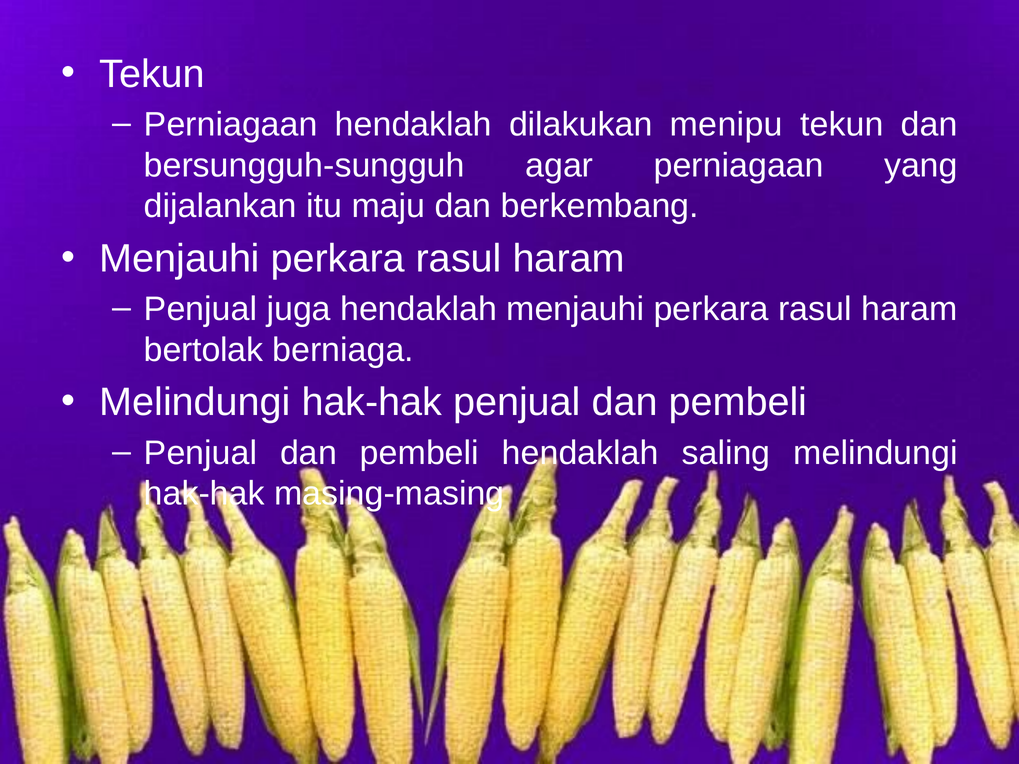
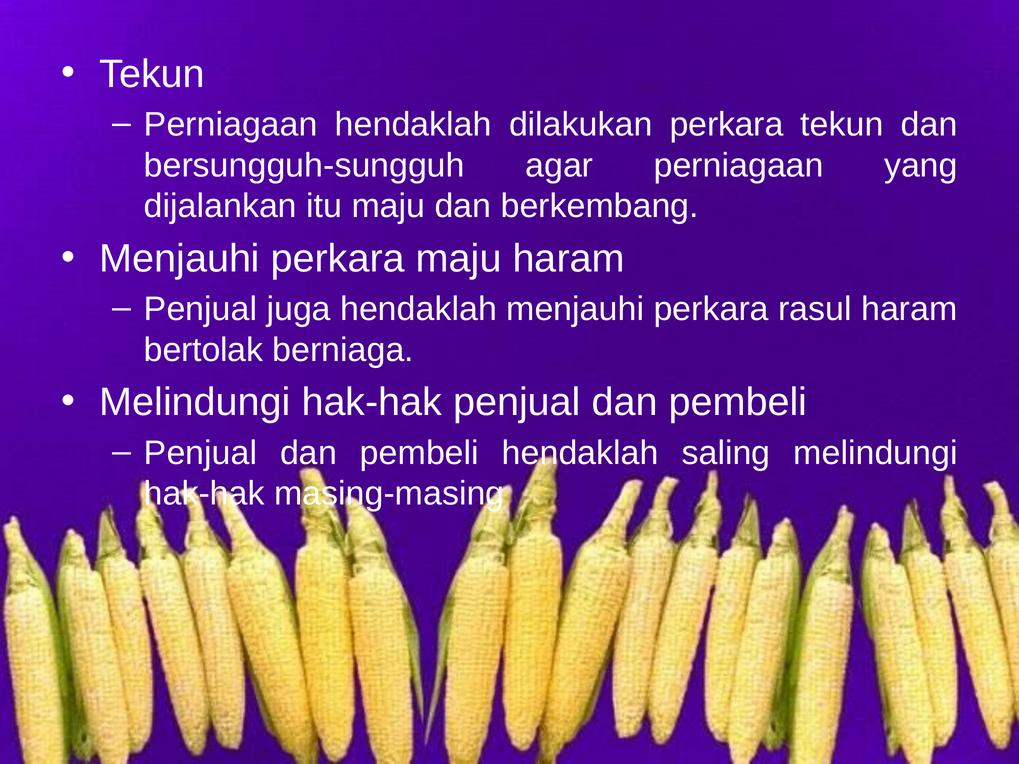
dilakukan menipu: menipu -> perkara
rasul at (459, 259): rasul -> maju
